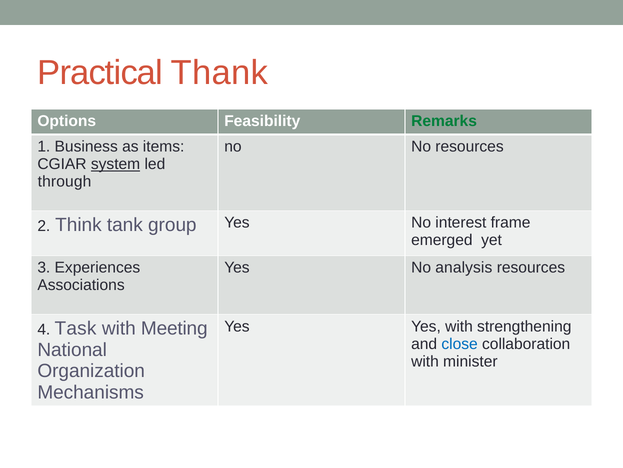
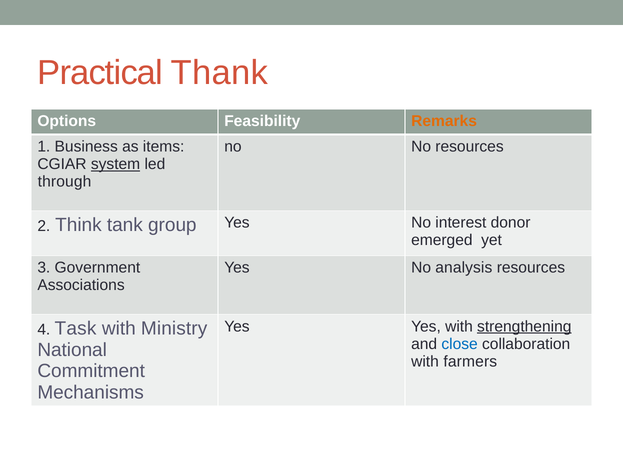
Remarks colour: green -> orange
frame: frame -> donor
Experiences: Experiences -> Government
strengthening underline: none -> present
Meeting: Meeting -> Ministry
minister: minister -> farmers
Organization: Organization -> Commitment
